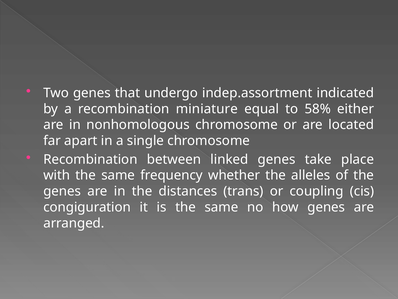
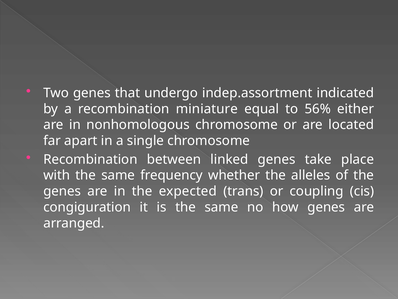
58%: 58% -> 56%
distances: distances -> expected
